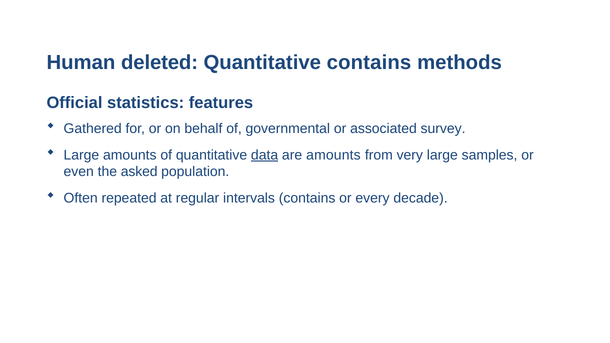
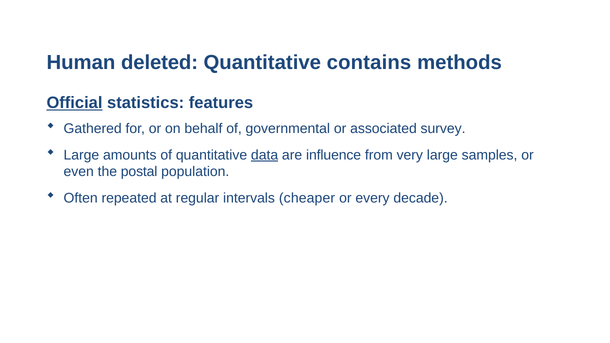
Official underline: none -> present
are amounts: amounts -> influence
asked: asked -> postal
intervals contains: contains -> cheaper
